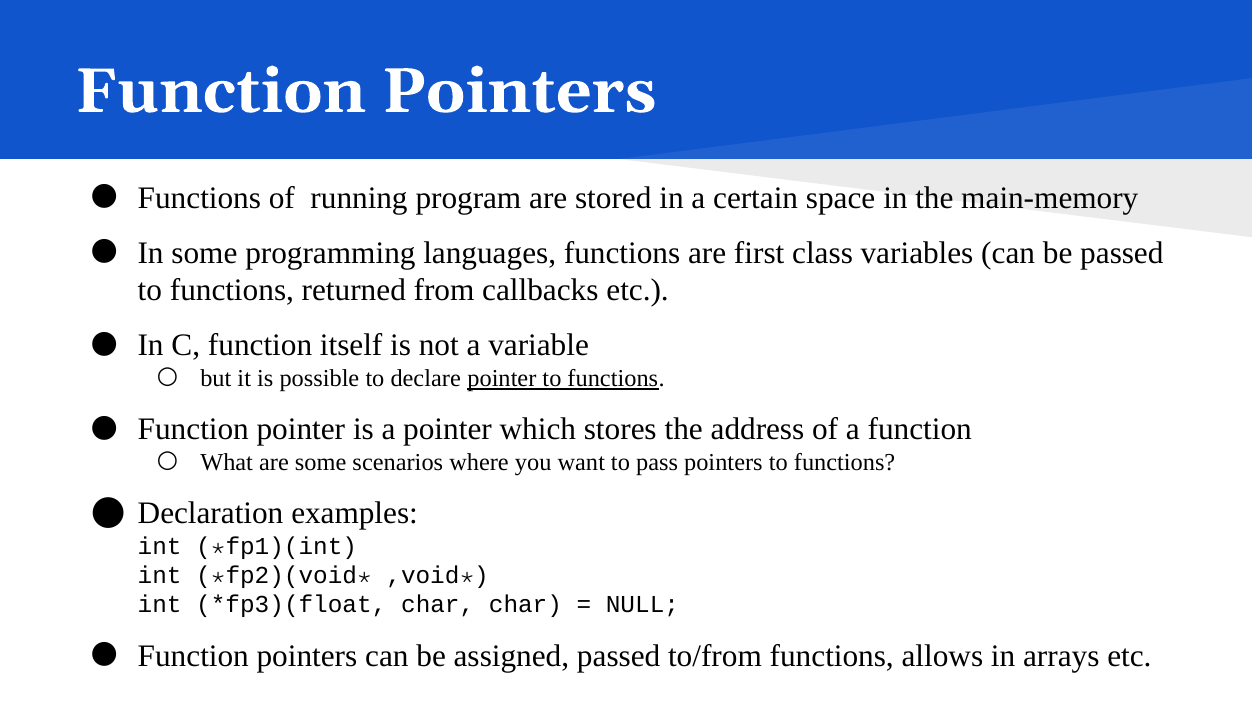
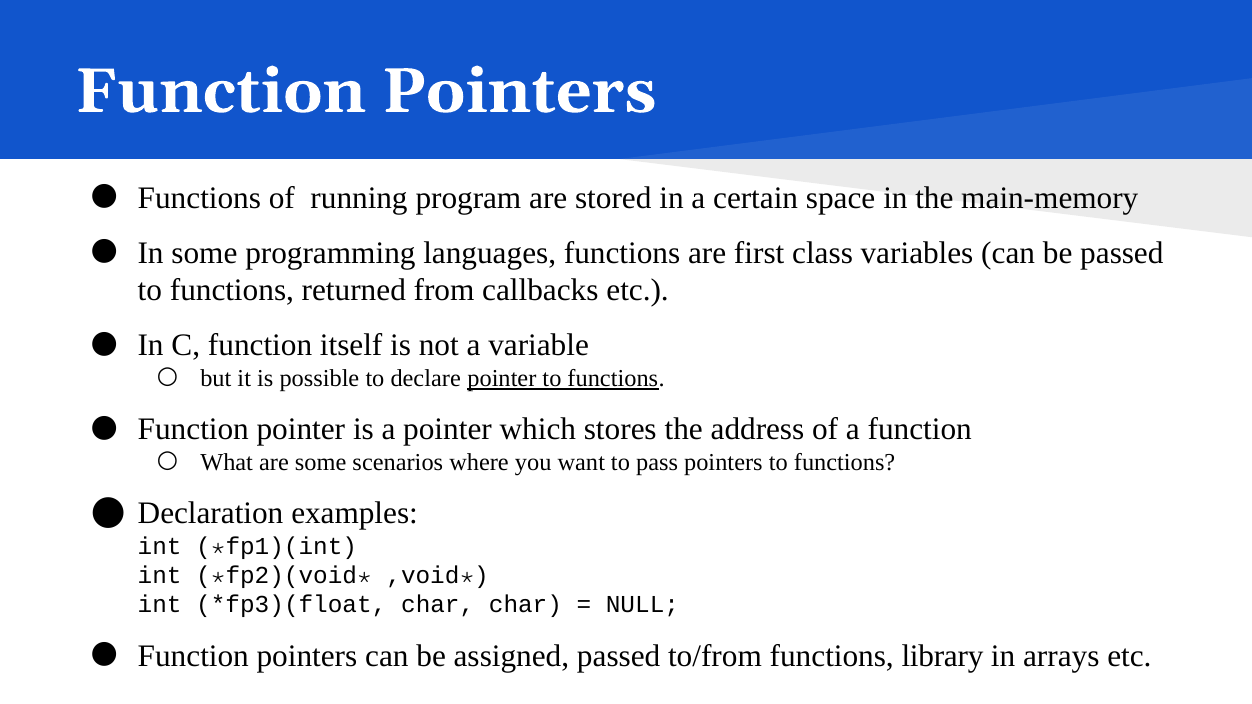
allows: allows -> library
